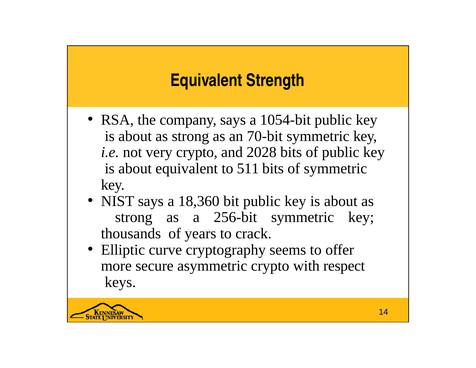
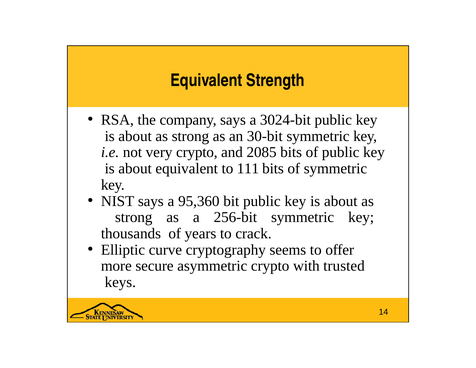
1054-bit: 1054-bit -> 3024-bit
70-bit: 70-bit -> 30-bit
2028: 2028 -> 2085
511: 511 -> 111
18,360: 18,360 -> 95,360
respect: respect -> trusted
